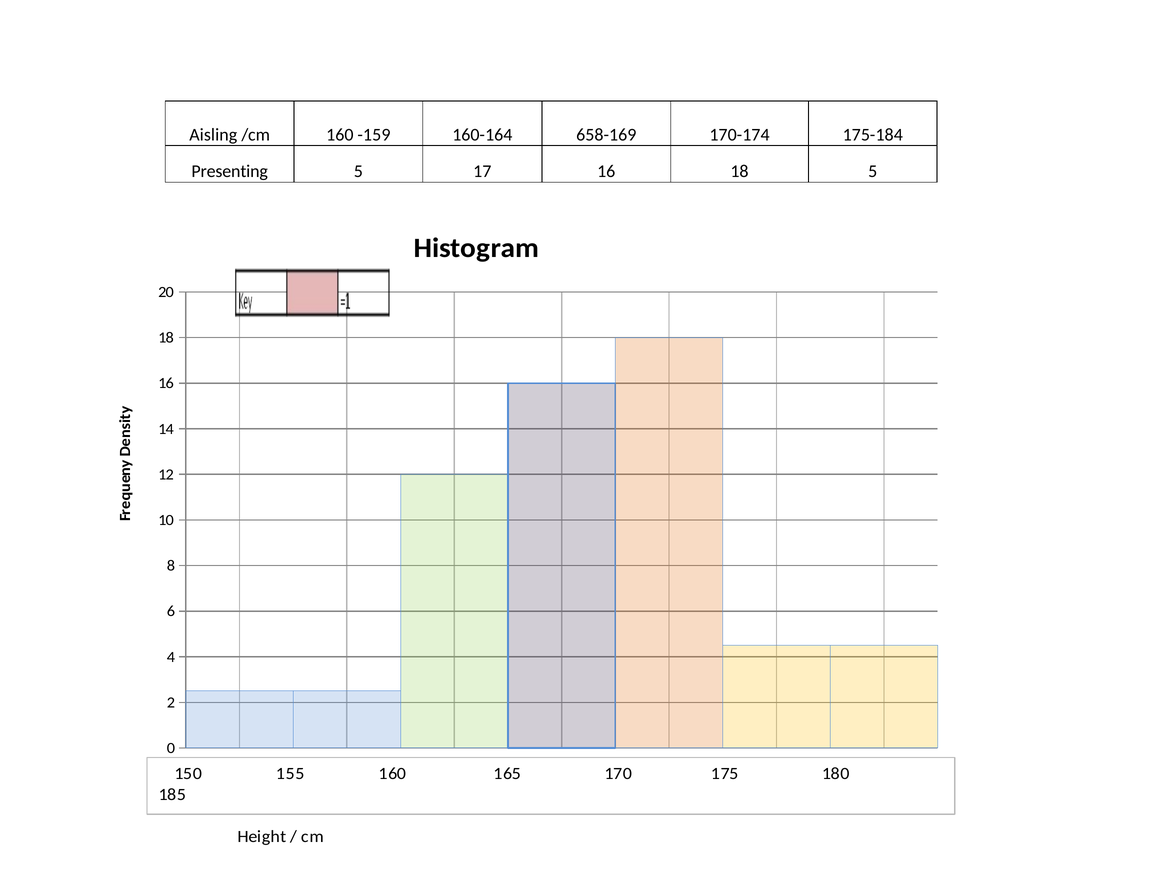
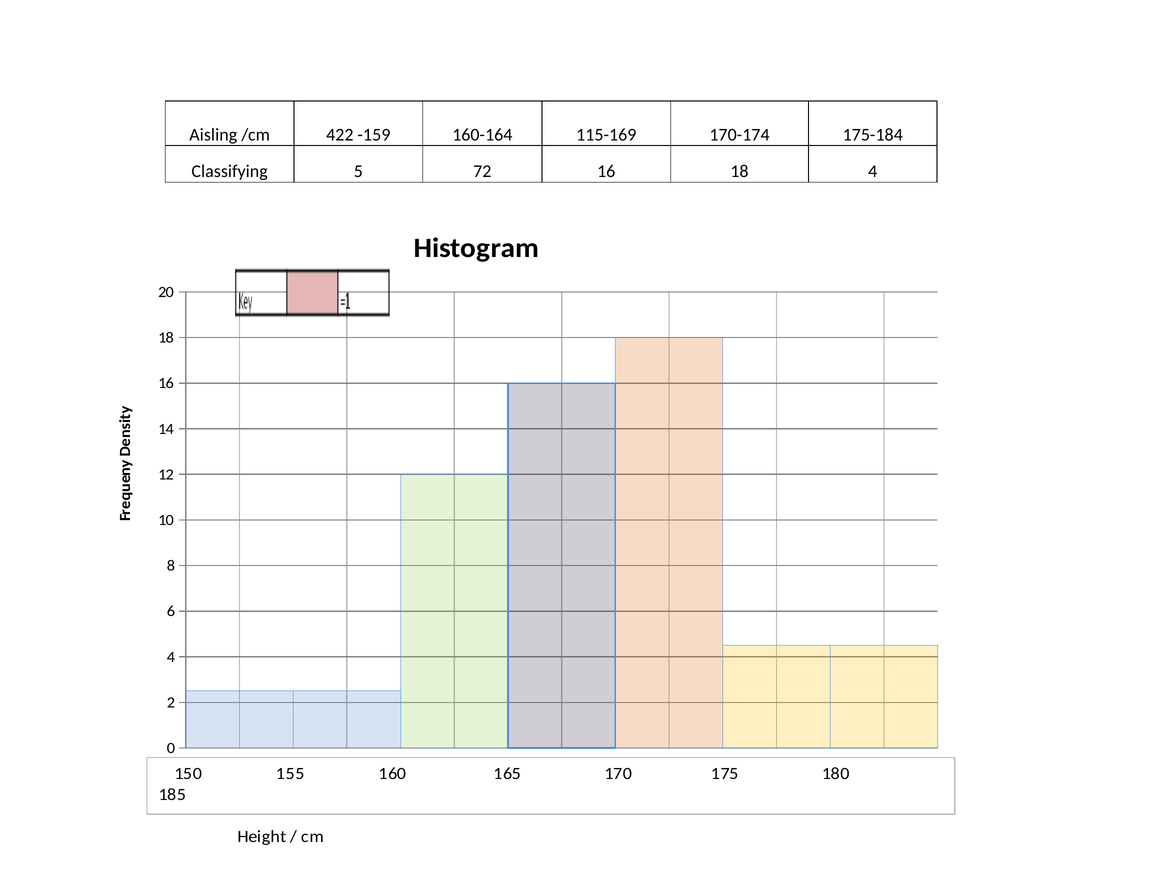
/cm 160: 160 -> 422
658-169: 658-169 -> 115-169
Presenting: Presenting -> Classifying
17: 17 -> 72
18 5: 5 -> 4
